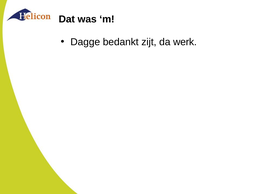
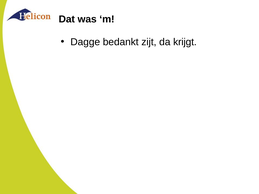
werk: werk -> krijgt
